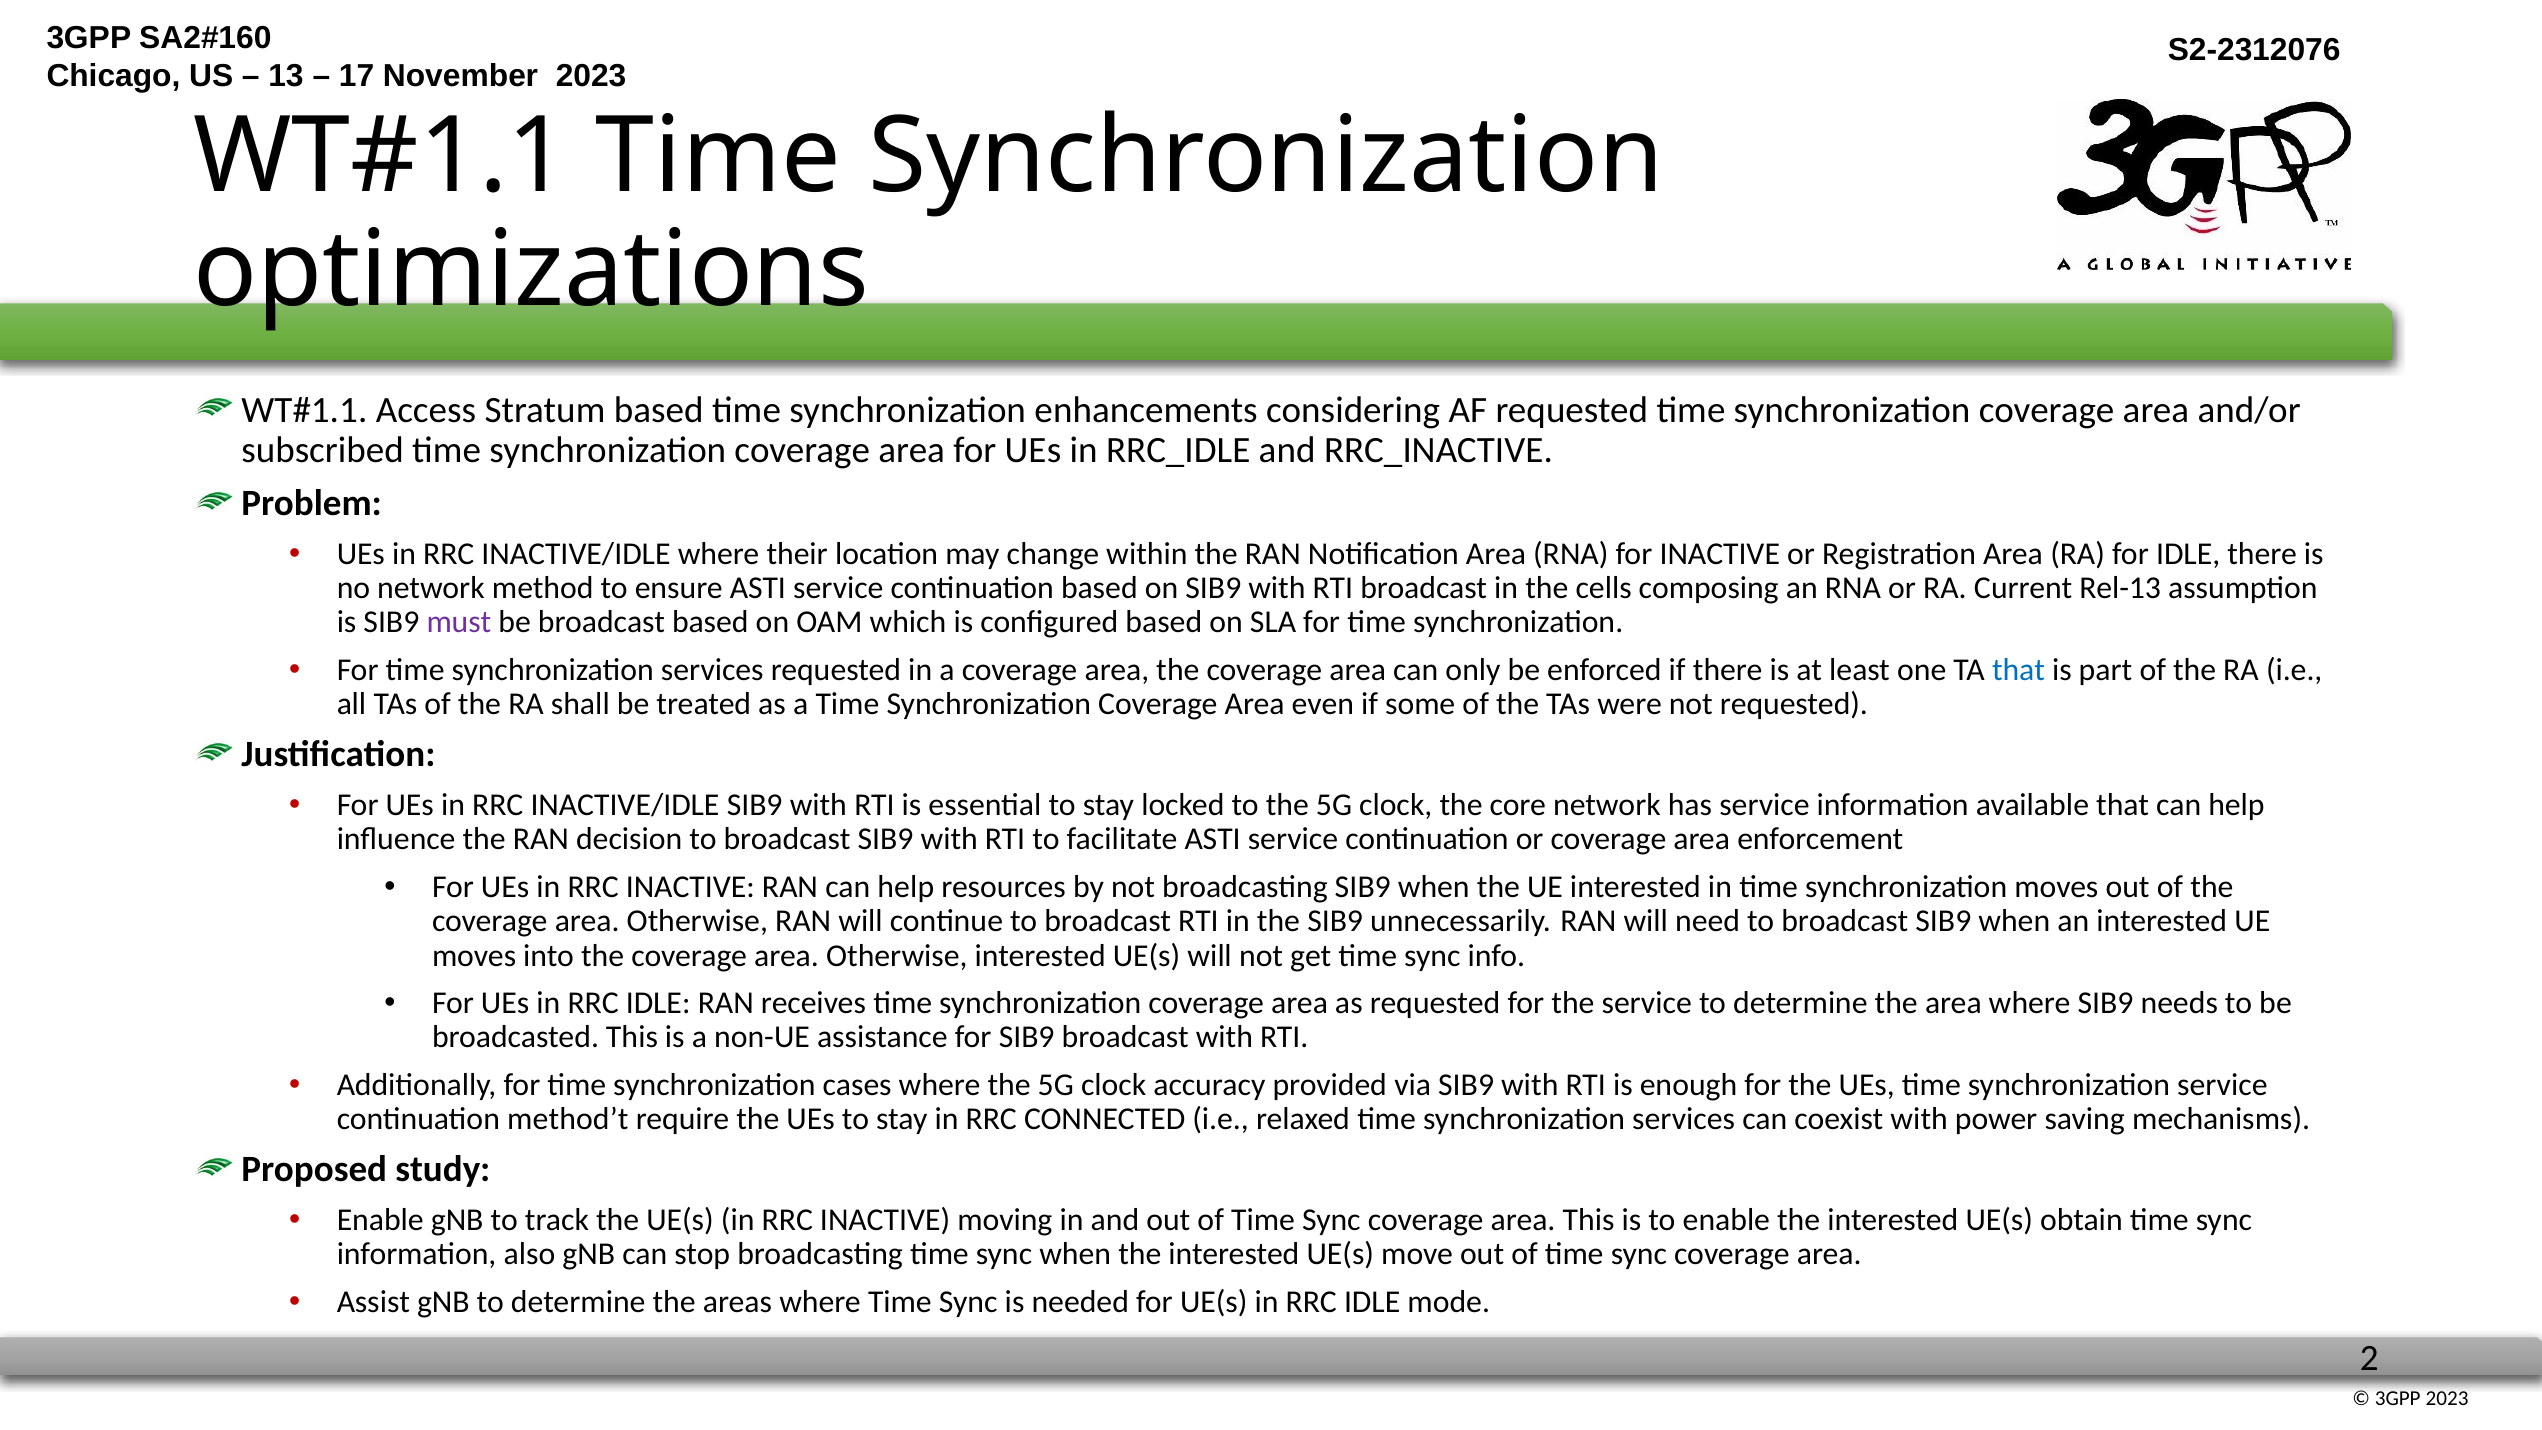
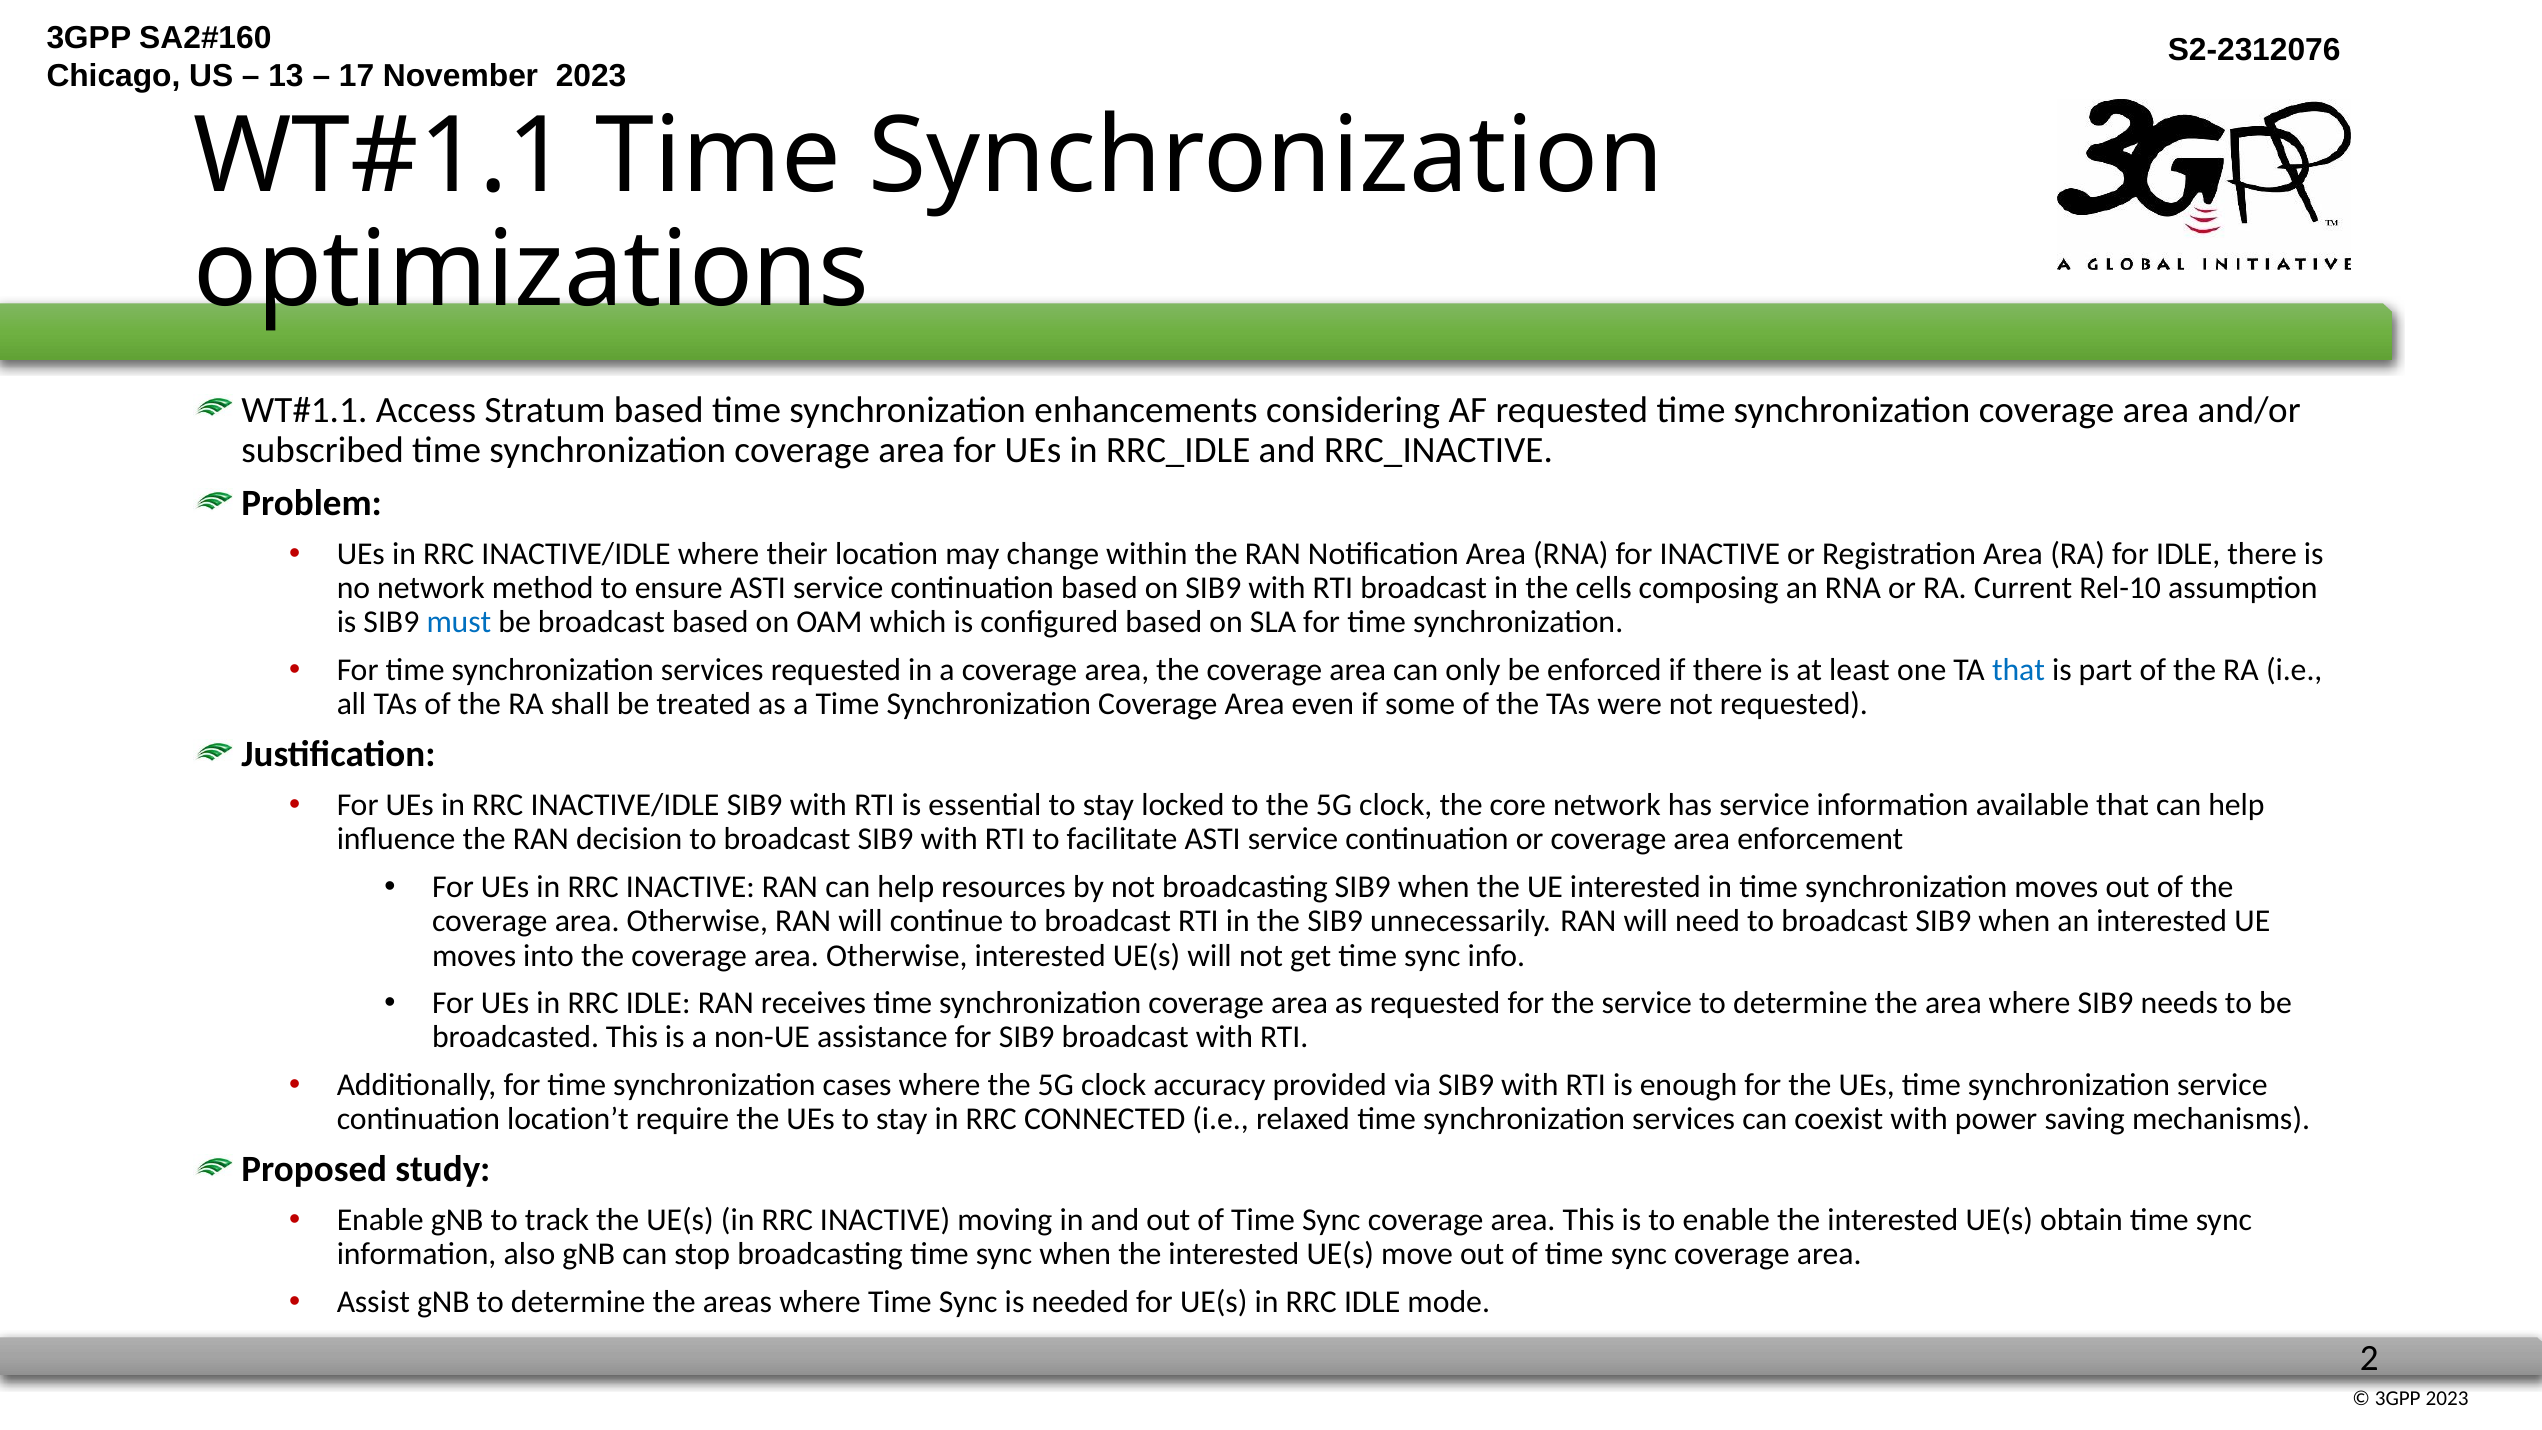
Rel-13: Rel-13 -> Rel-10
must colour: purple -> blue
method’t: method’t -> location’t
